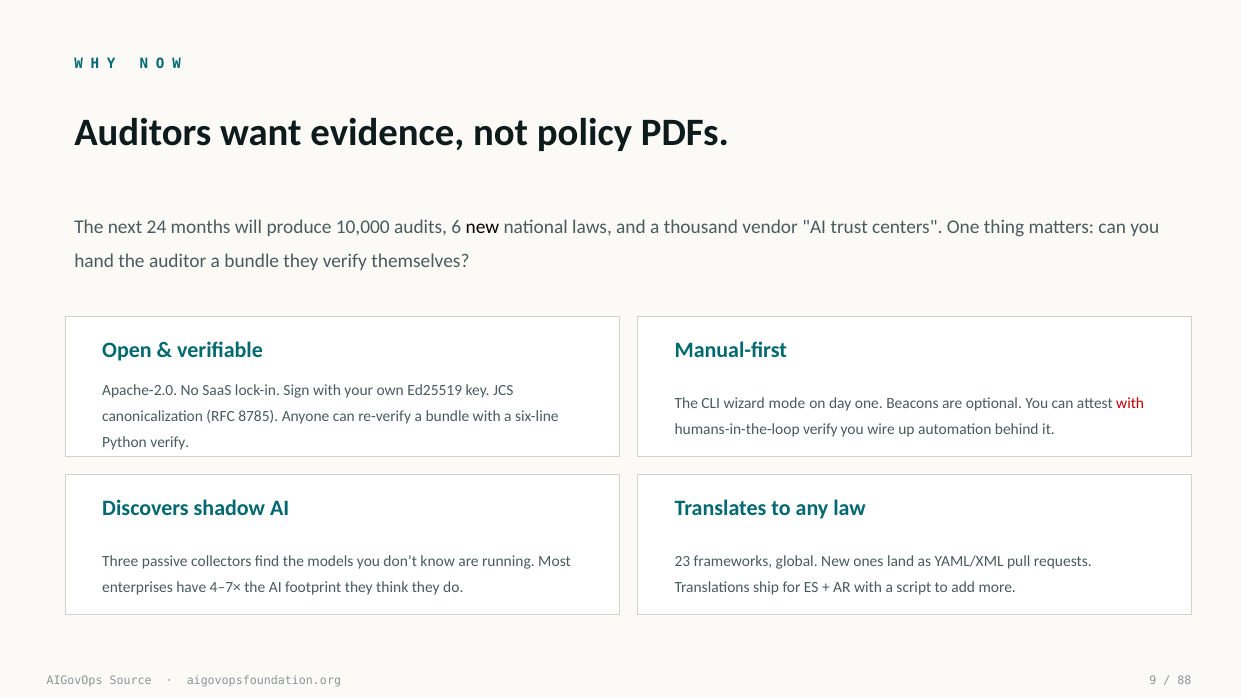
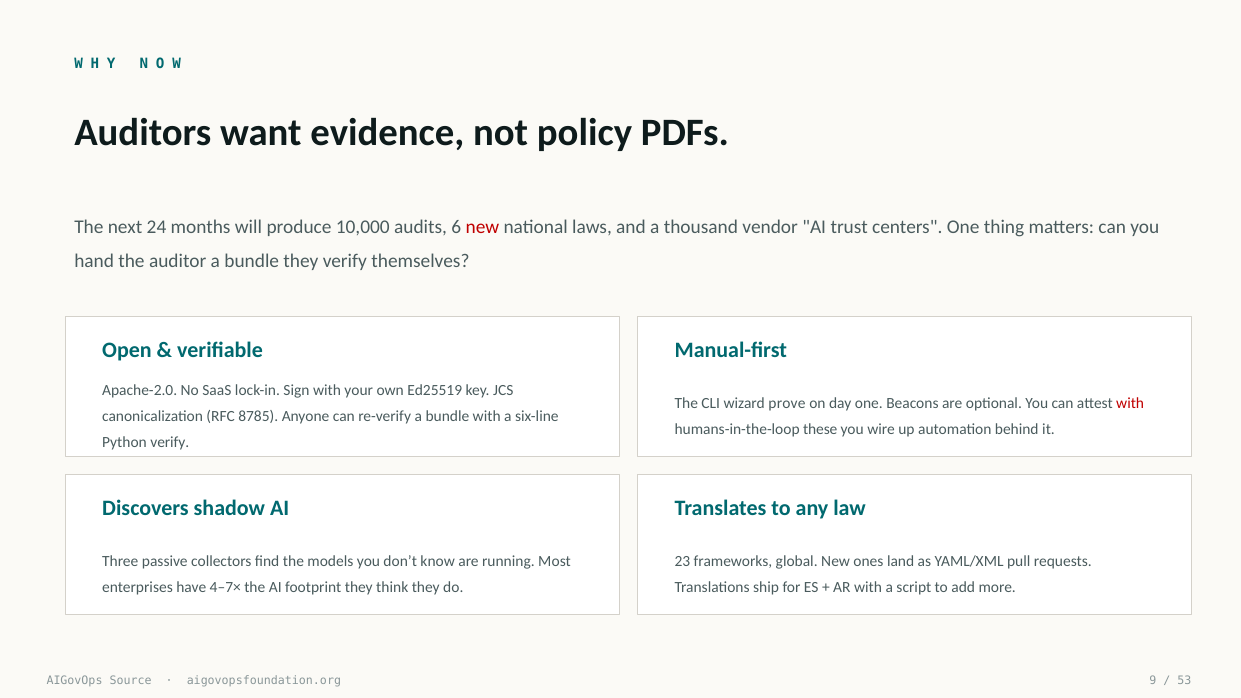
new at (482, 227) colour: black -> red
mode: mode -> prove
humans-in-the-loop verify: verify -> these
88: 88 -> 53
